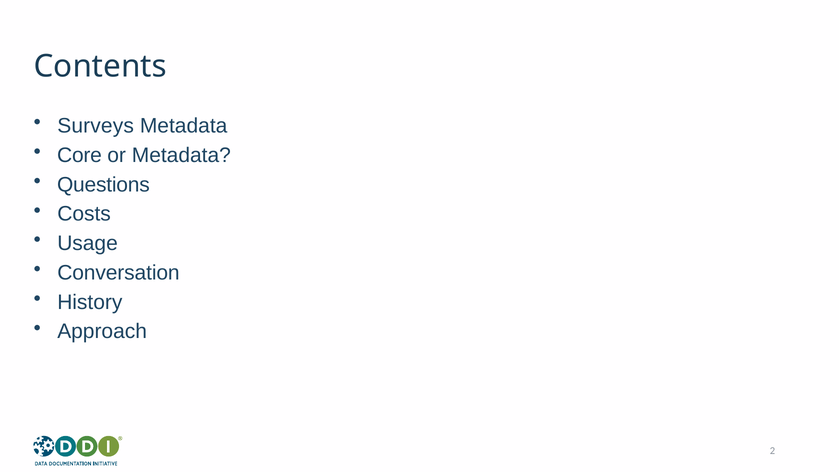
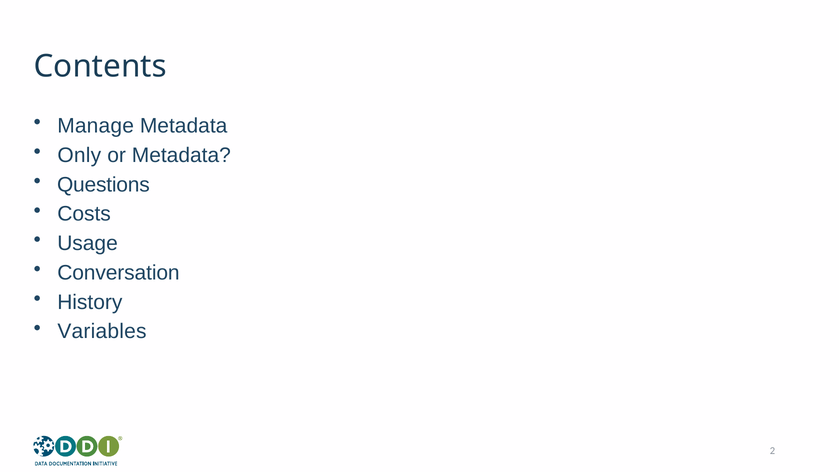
Surveys: Surveys -> Manage
Core: Core -> Only
Approach: Approach -> Variables
